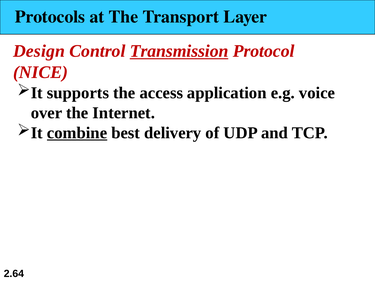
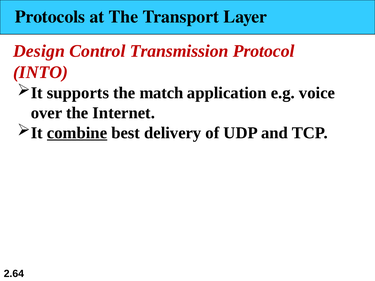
Transmission underline: present -> none
NICE: NICE -> INTO
access: access -> match
